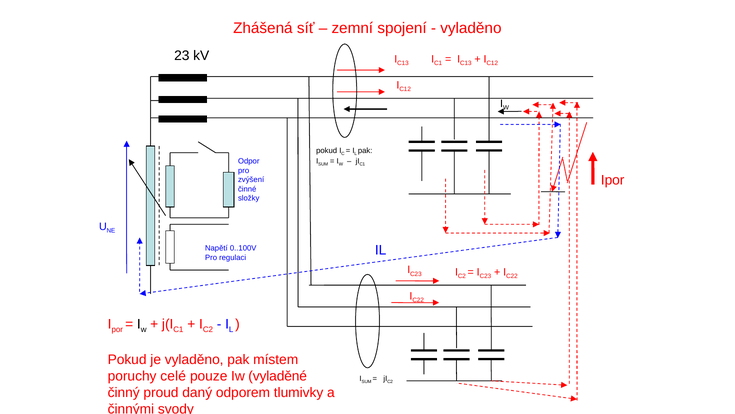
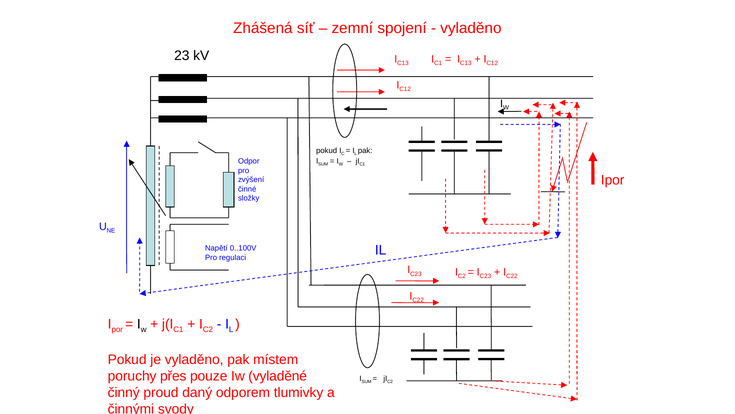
celé: celé -> přes
